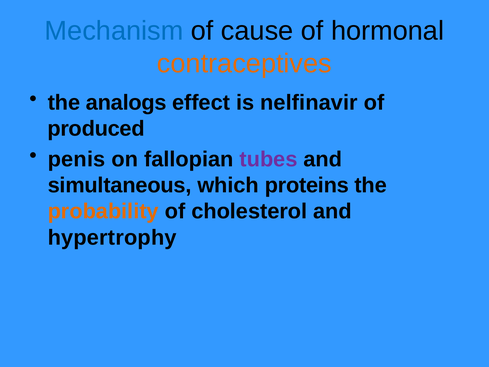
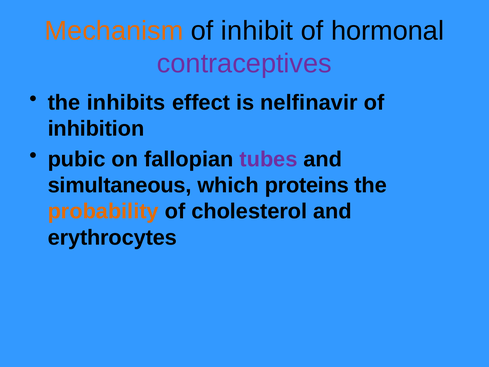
Mechanism colour: blue -> orange
cause: cause -> inhibit
contraceptives colour: orange -> purple
analogs: analogs -> inhibits
produced: produced -> inhibition
penis: penis -> pubic
hypertrophy: hypertrophy -> erythrocytes
